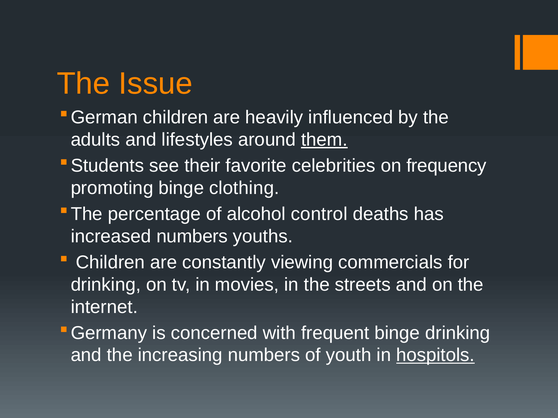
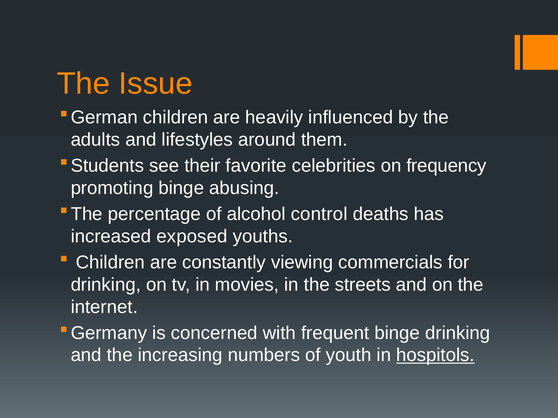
them underline: present -> none
clothing: clothing -> abusing
increased numbers: numbers -> exposed
